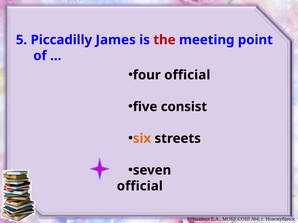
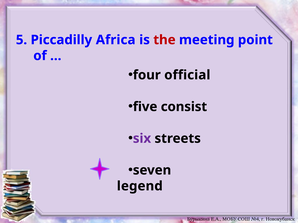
James: James -> Africa
six colour: orange -> purple
official at (140, 186): official -> legend
